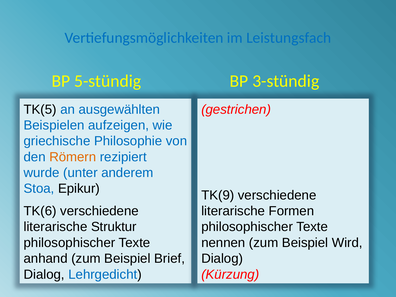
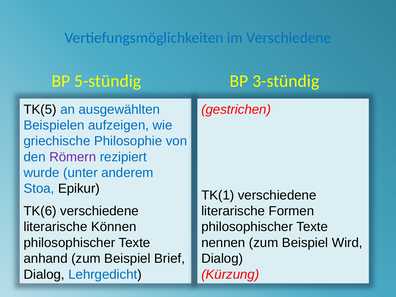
im Leistungsfach: Leistungsfach -> Verschiedene
Römern colour: orange -> purple
TK(9: TK(9 -> TK(1
Struktur: Struktur -> Können
